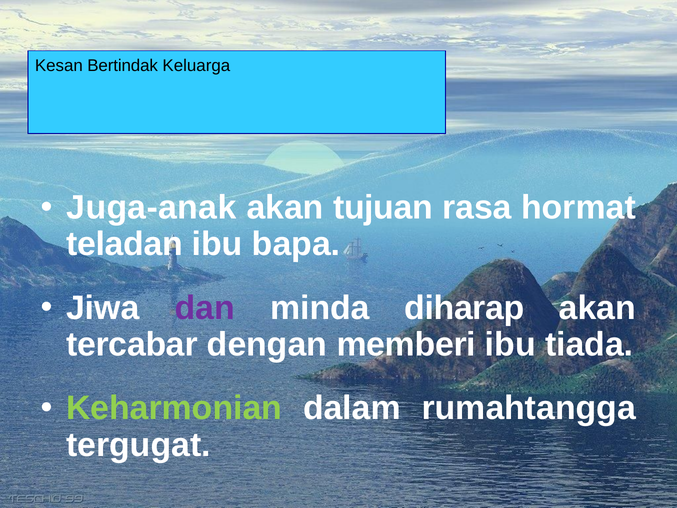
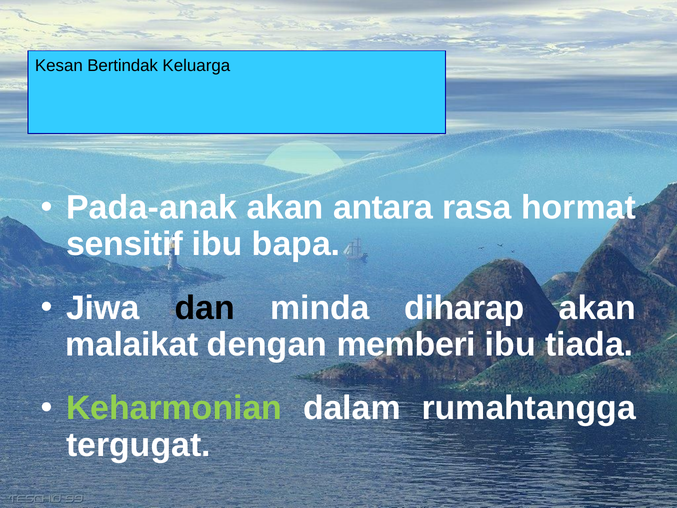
Juga-anak: Juga-anak -> Pada-anak
tujuan: tujuan -> antara
teladan: teladan -> sensitif
dan colour: purple -> black
tercabar: tercabar -> malaikat
